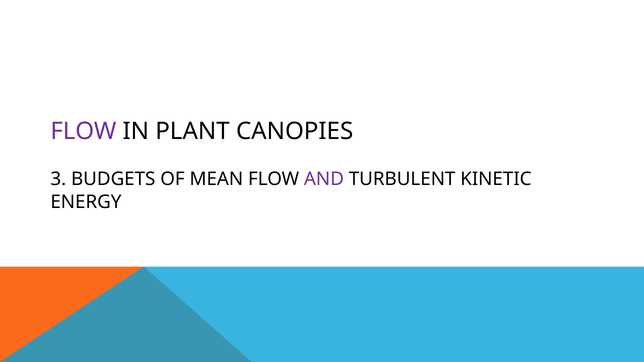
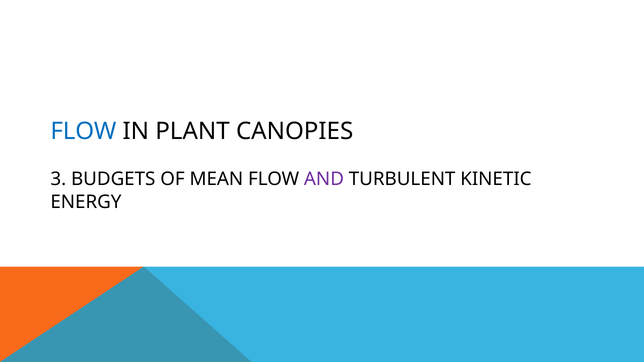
FLOW at (83, 131) colour: purple -> blue
